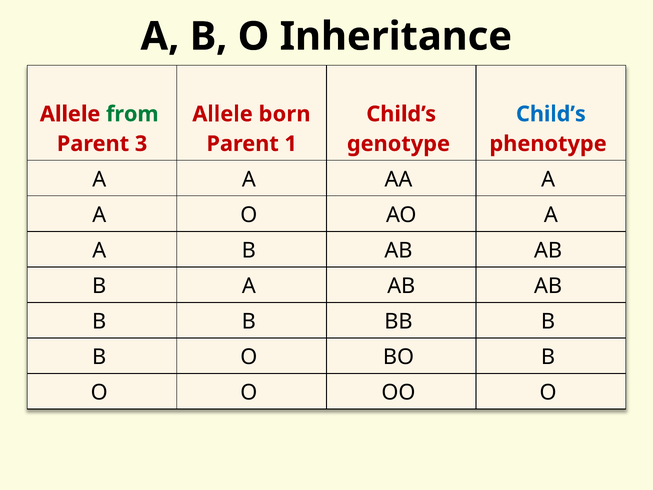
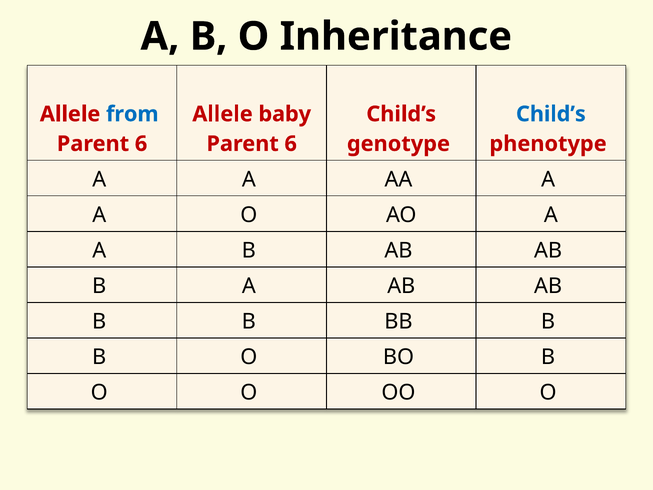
from colour: green -> blue
born: born -> baby
3 at (141, 144): 3 -> 6
1 at (291, 144): 1 -> 6
